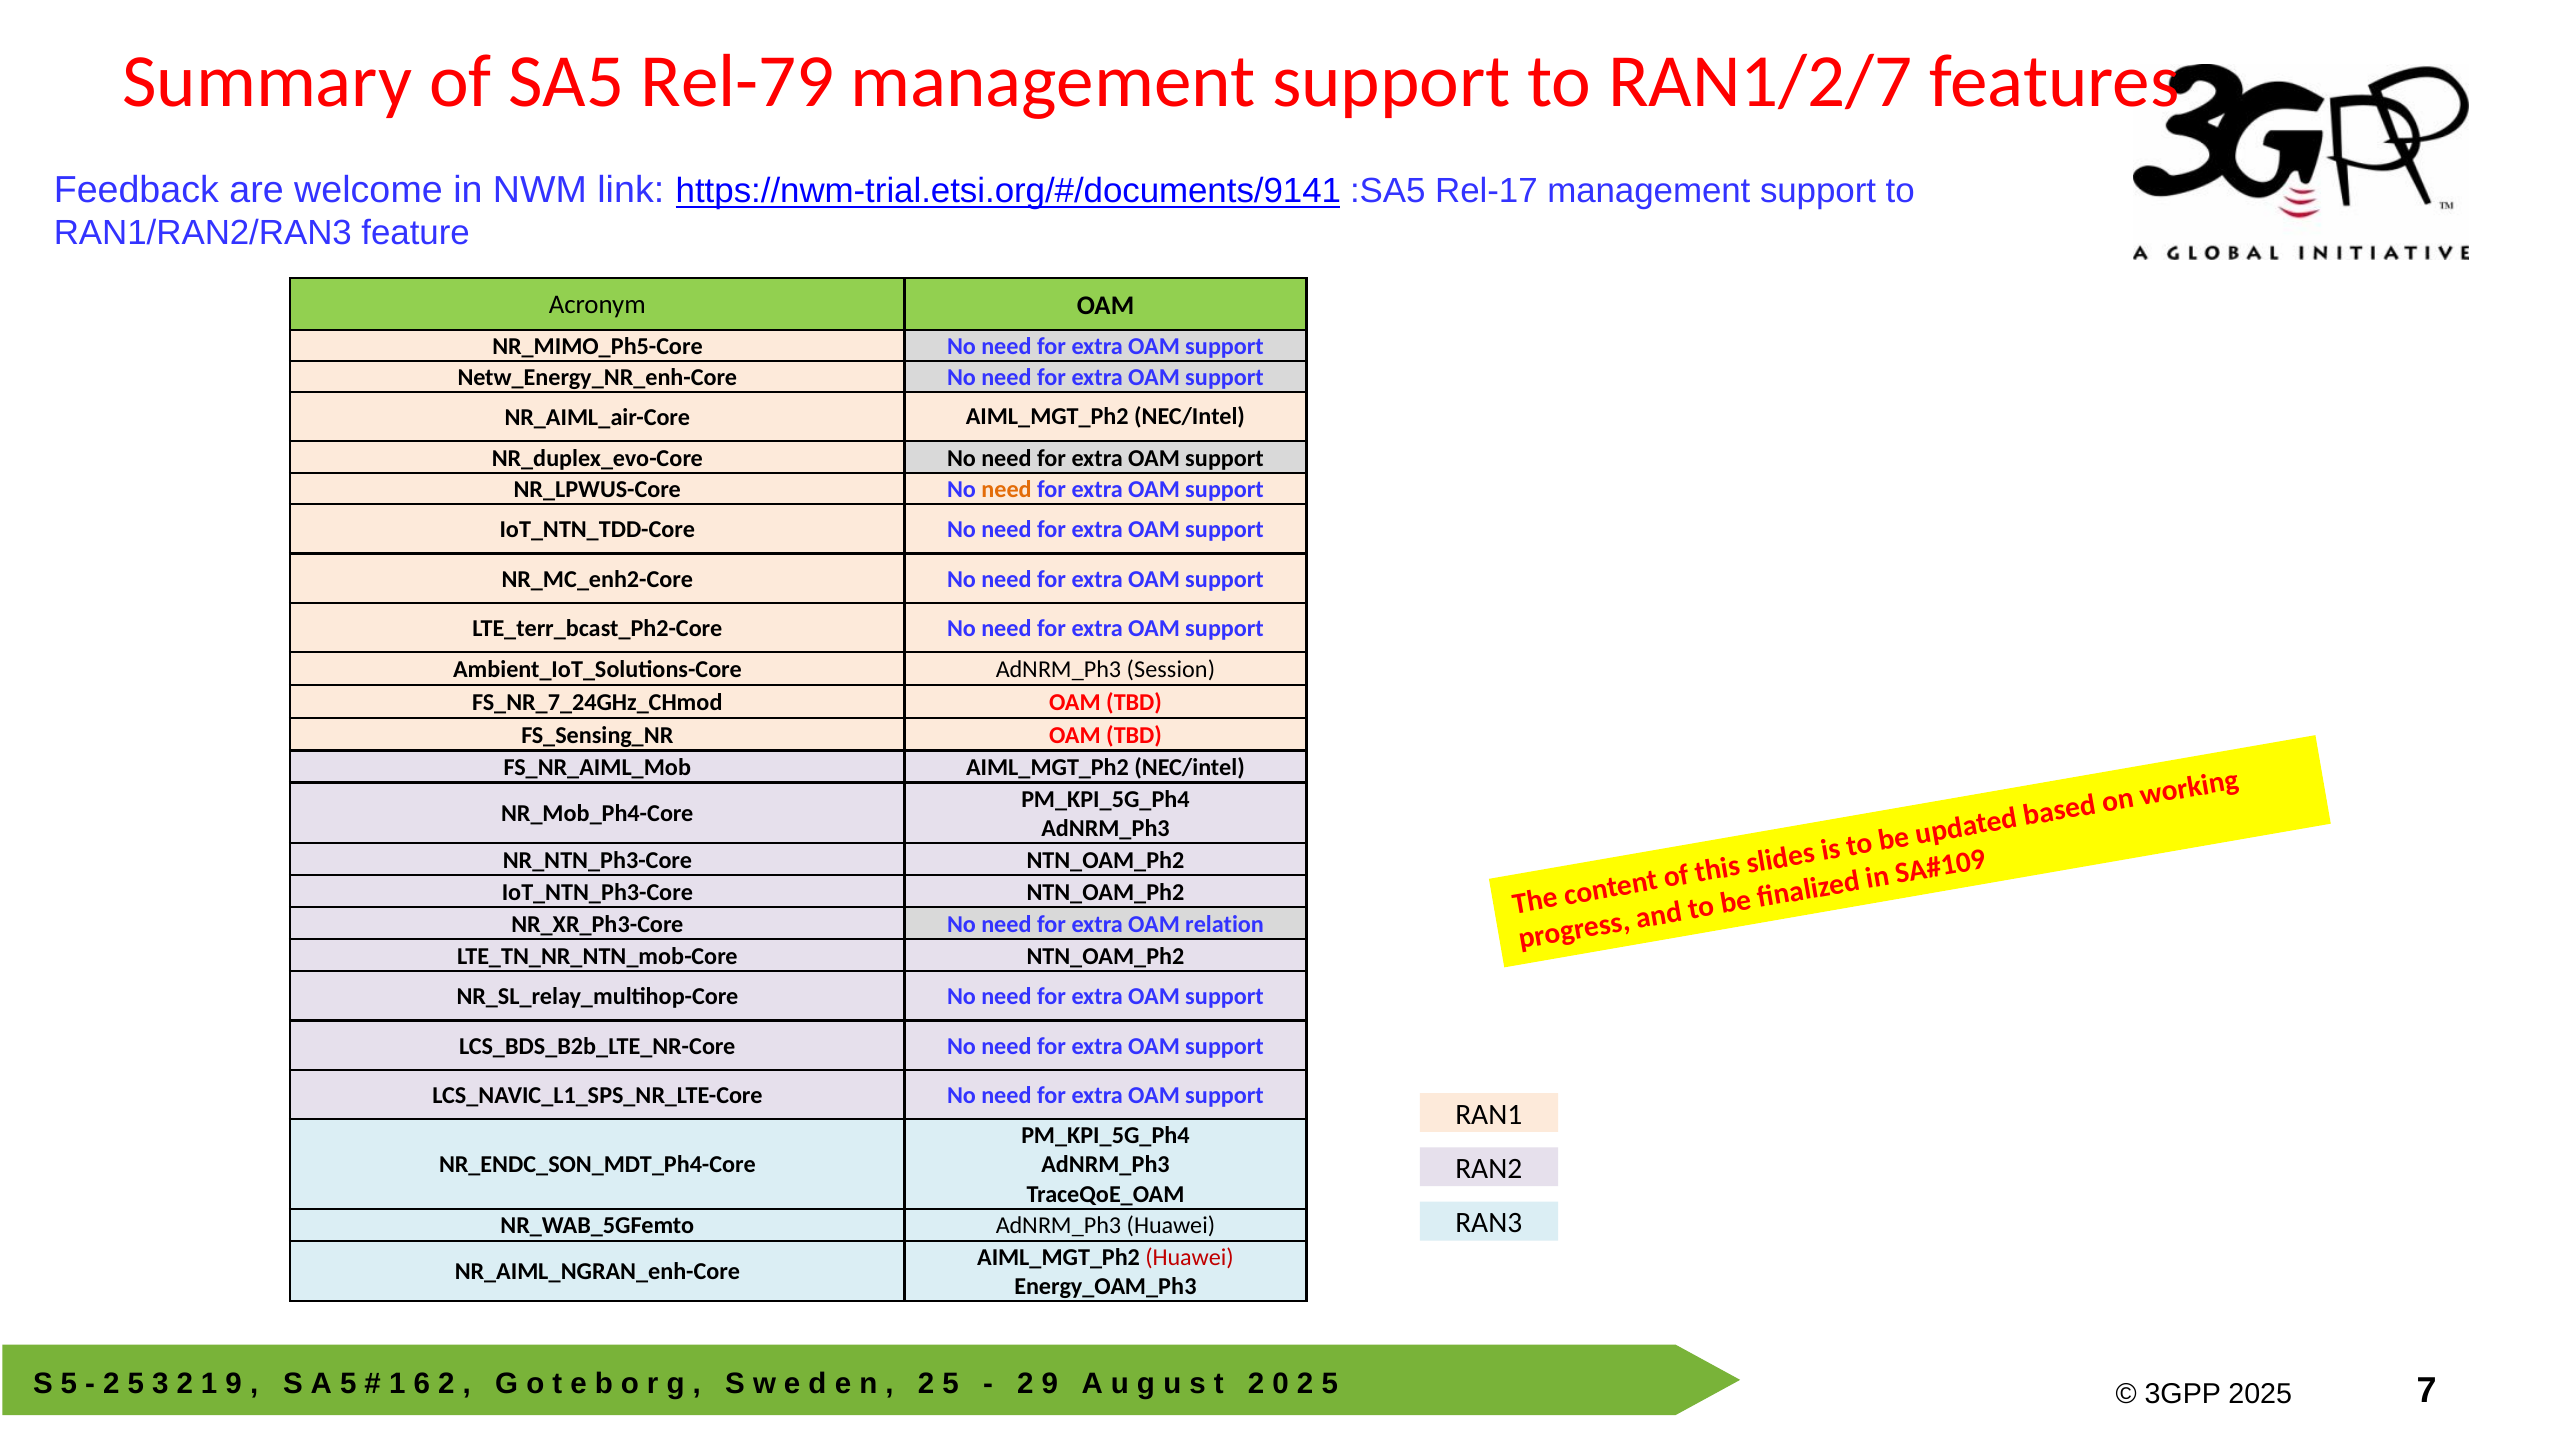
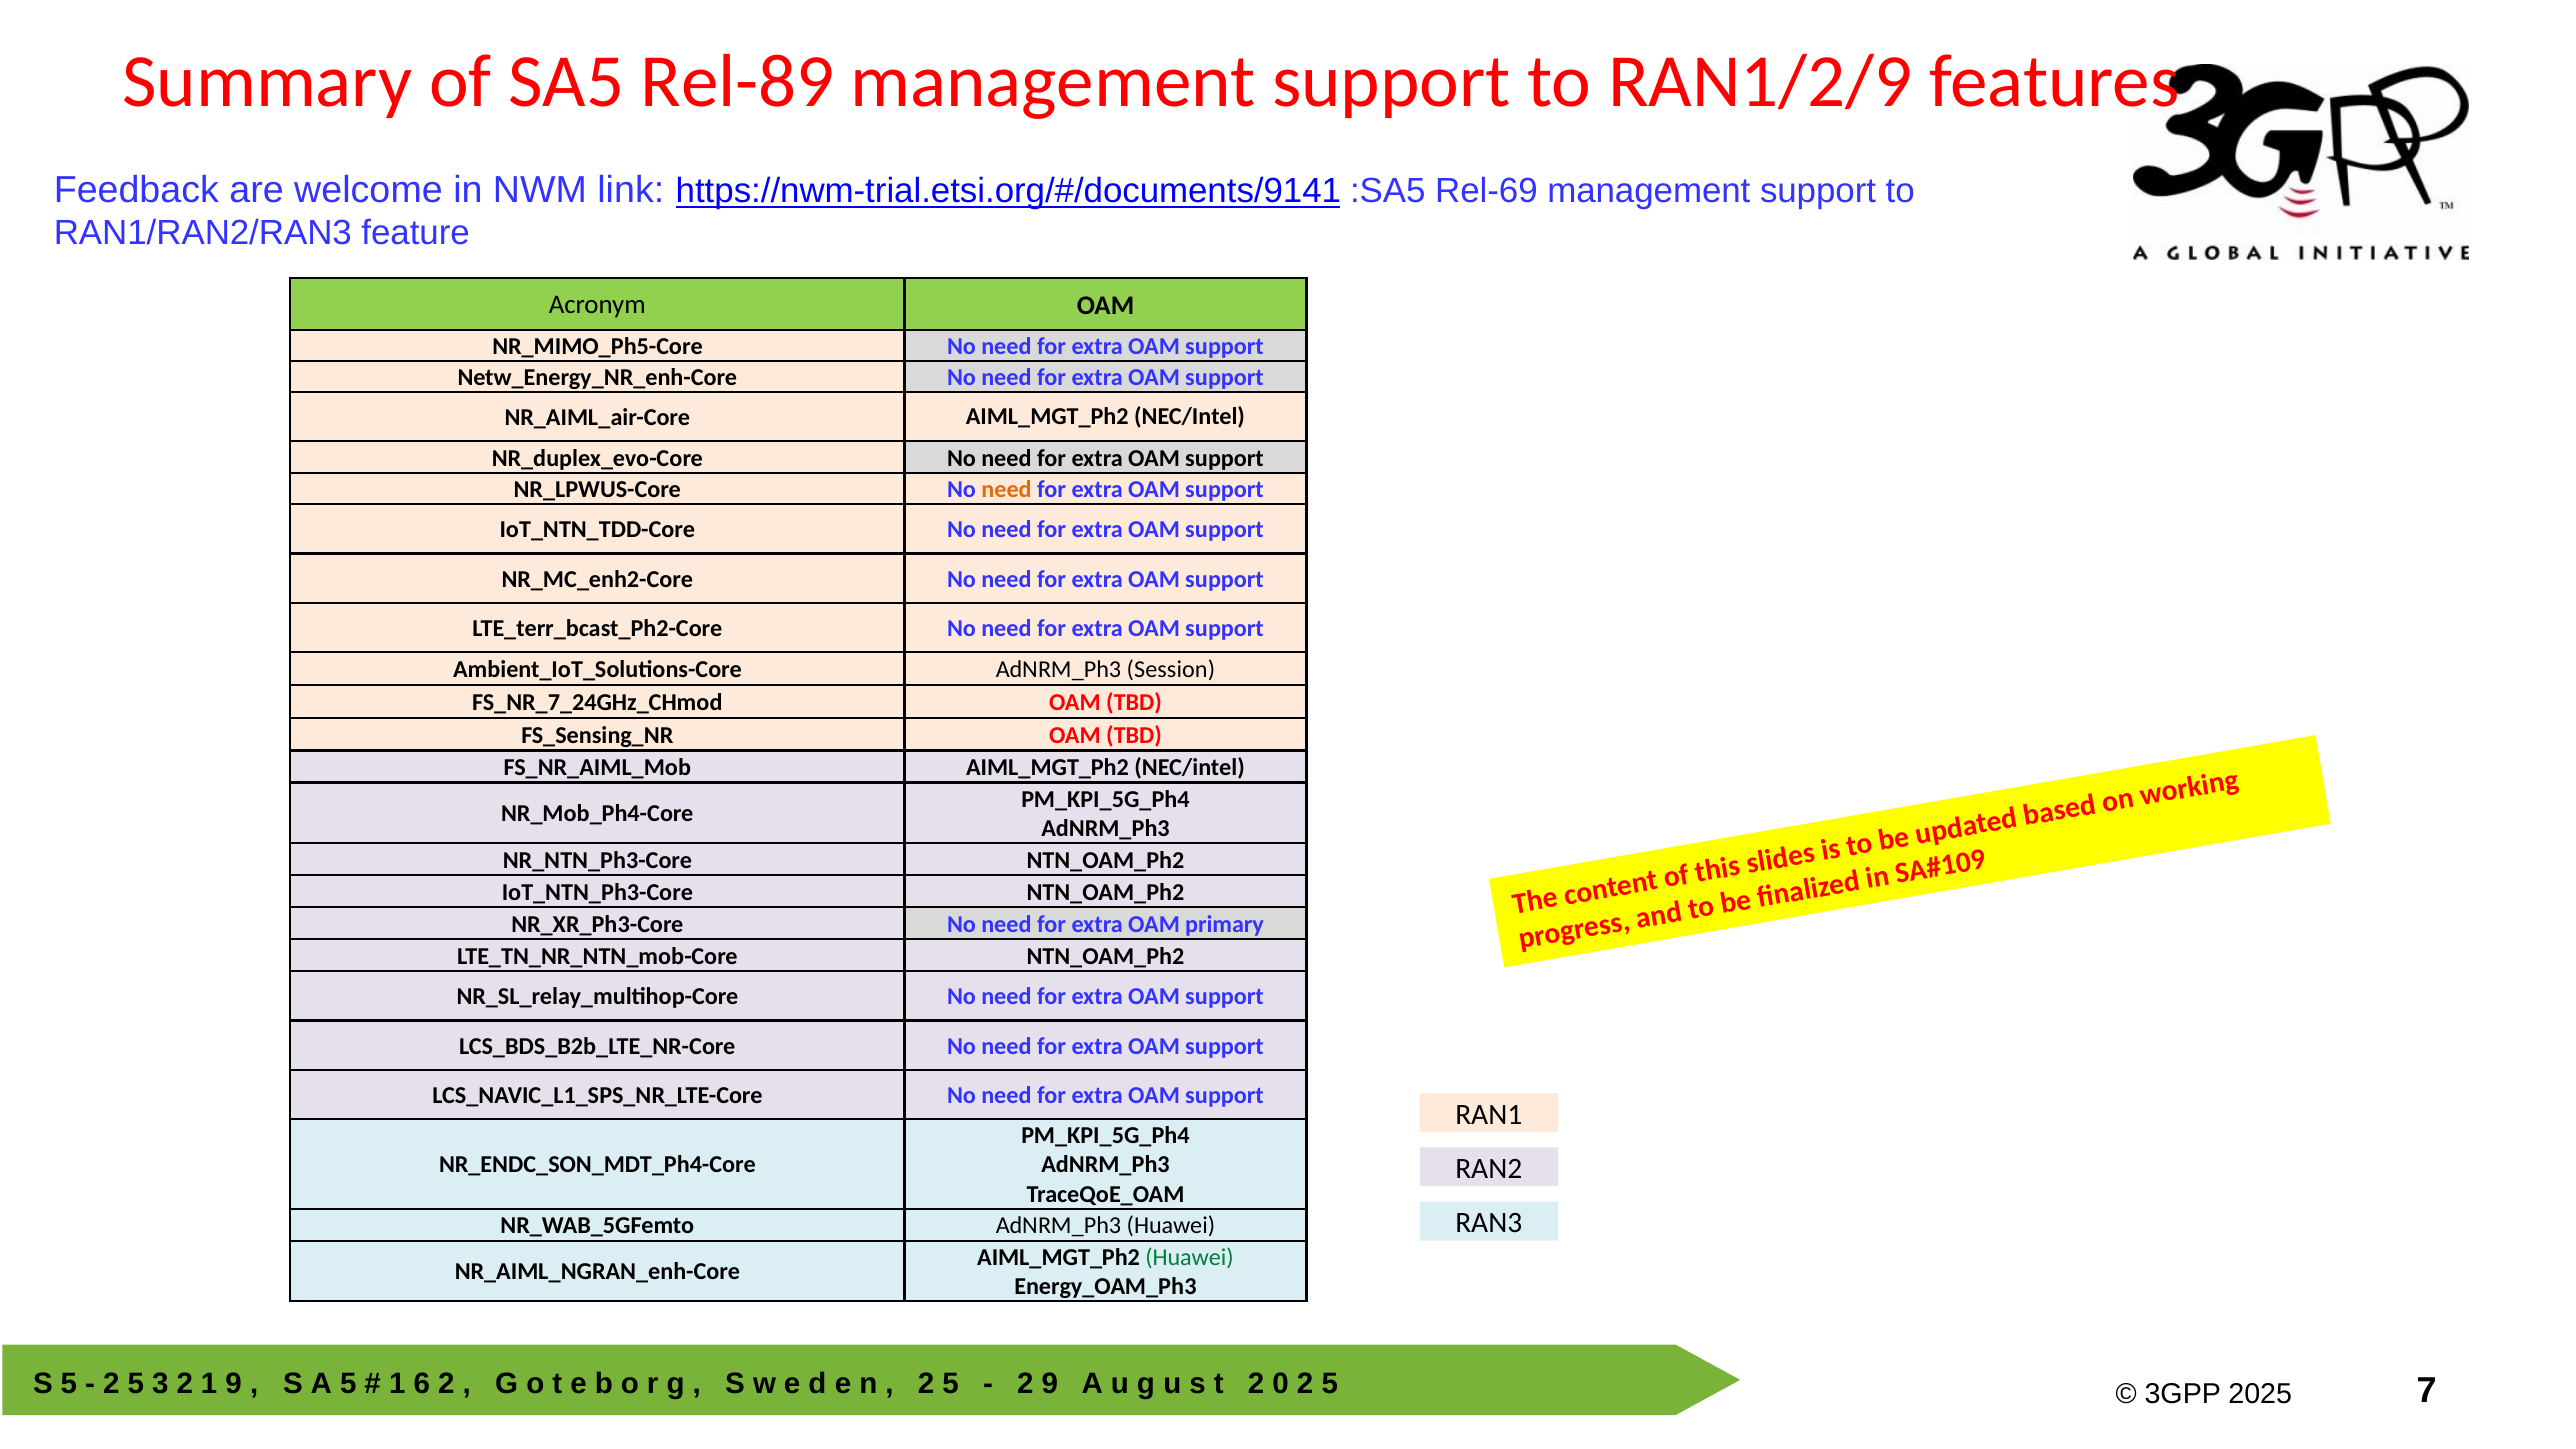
Rel-79: Rel-79 -> Rel-89
RAN1/2/7: RAN1/2/7 -> RAN1/2/9
Rel-17: Rel-17 -> Rel-69
relation: relation -> primary
Huawei at (1190, 1257) colour: red -> green
